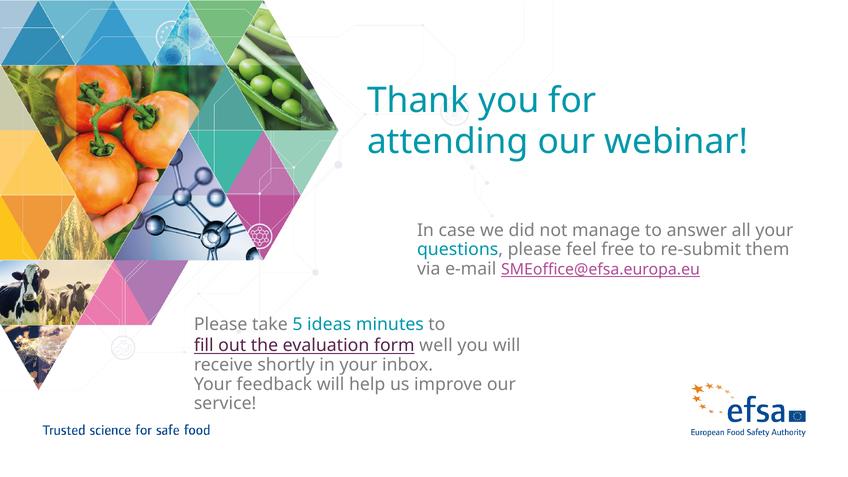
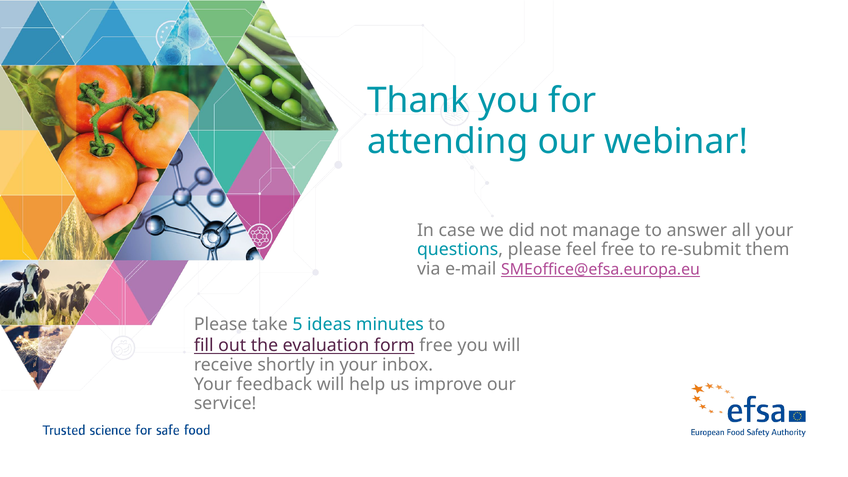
form well: well -> free
